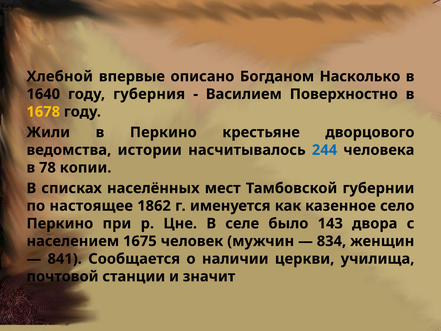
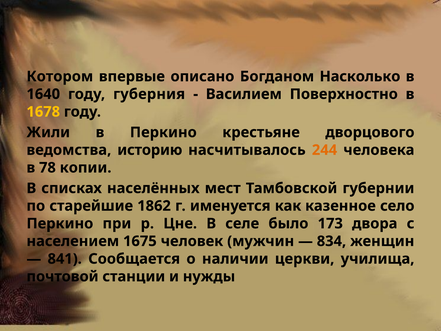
Хлебной: Хлебной -> Котором
истории: истории -> историю
244 colour: blue -> orange
настоящее: настоящее -> старейшие
143: 143 -> 173
значит: значит -> нужды
